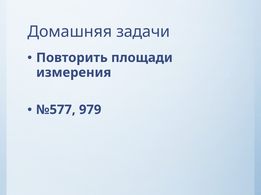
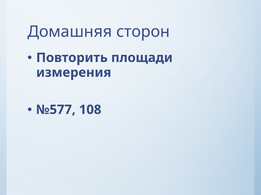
задачи: задачи -> сторон
979: 979 -> 108
